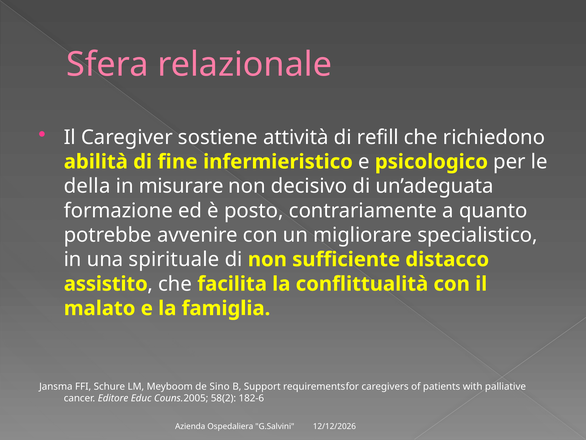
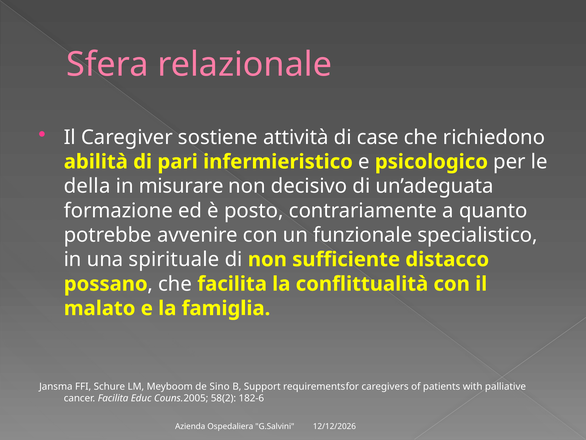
refill: refill -> case
fine: fine -> pari
migliorare: migliorare -> funzionale
assistito: assistito -> possano
cancer Editore: Editore -> Facilita
